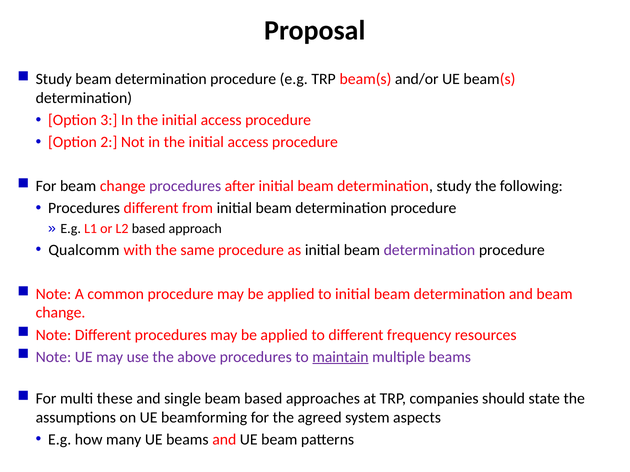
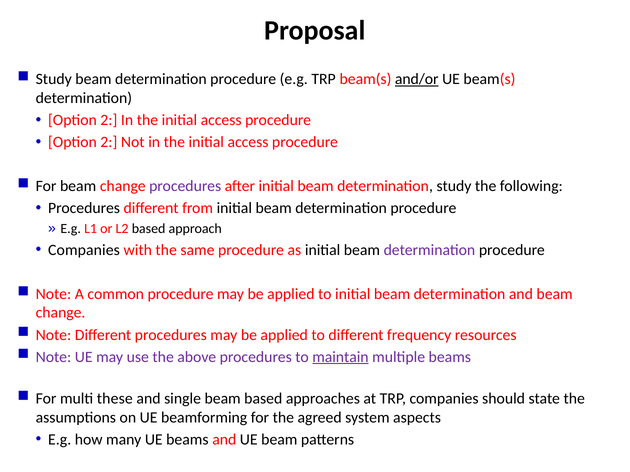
and/or underline: none -> present
3 at (109, 120): 3 -> 2
Qualcomm at (84, 250): Qualcomm -> Companies
